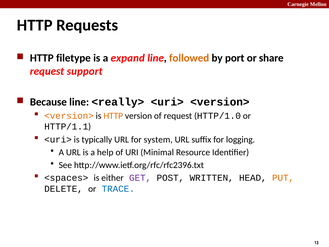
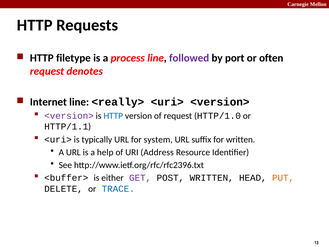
expand: expand -> process
followed colour: orange -> purple
share: share -> often
support: support -> denotes
Because: Because -> Internet
<version> at (69, 116) colour: orange -> purple
HTTP at (113, 116) colour: orange -> blue
for logging: logging -> written
Minimal: Minimal -> Address
<spaces>: <spaces> -> <buffer>
